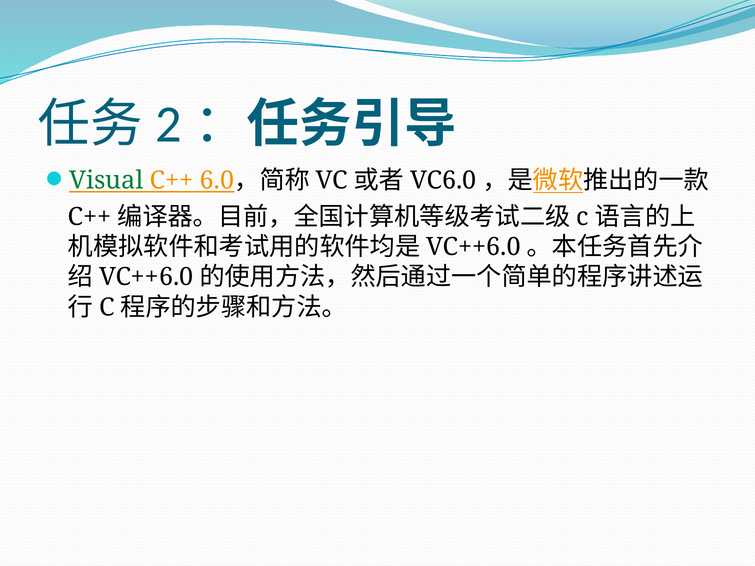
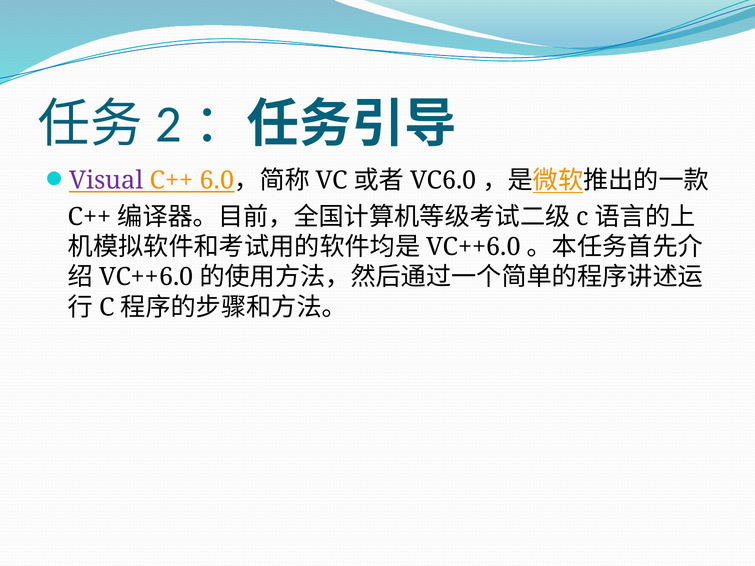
Visual colour: green -> purple
